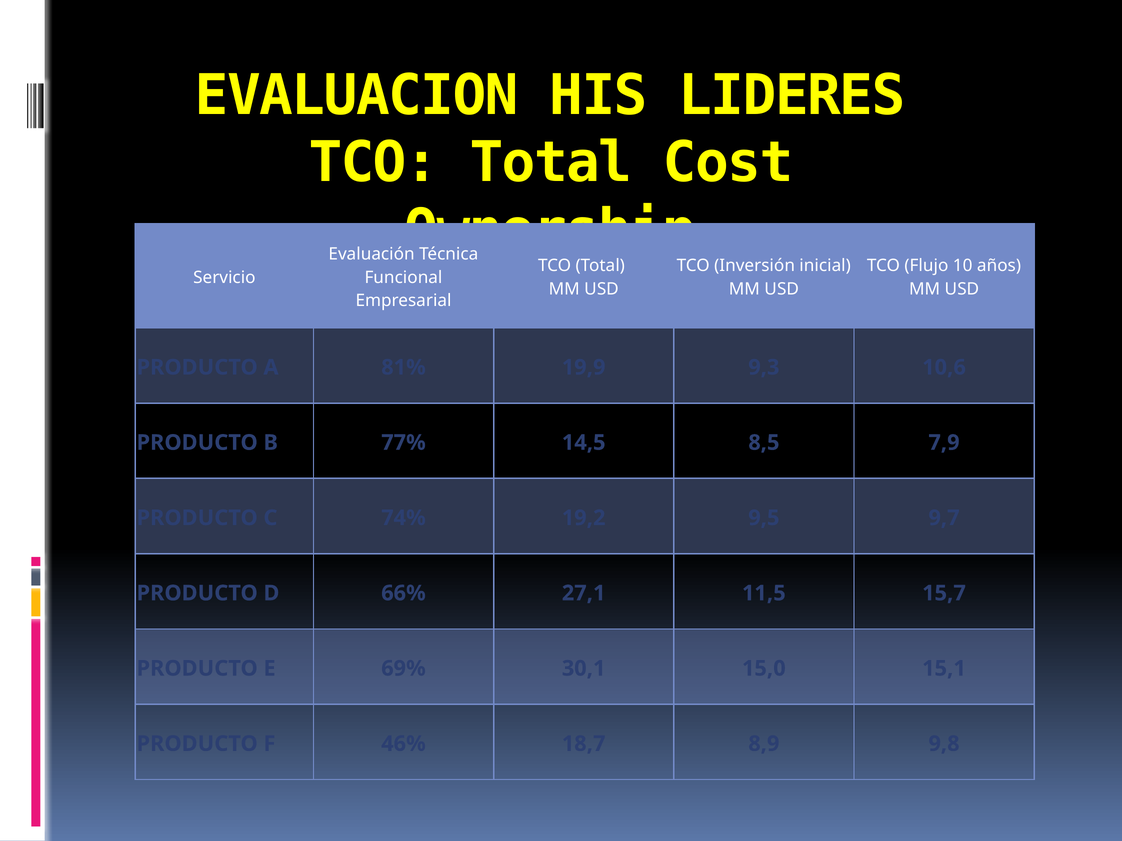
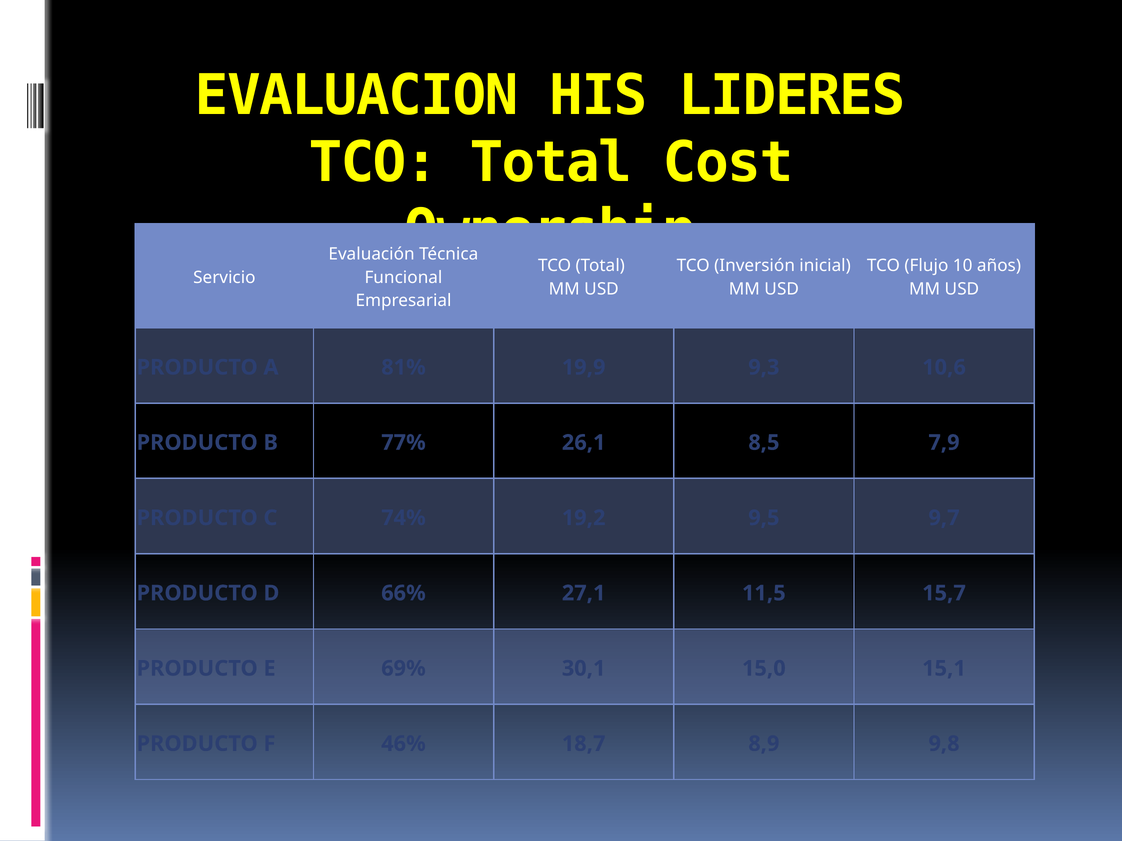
14,5: 14,5 -> 26,1
